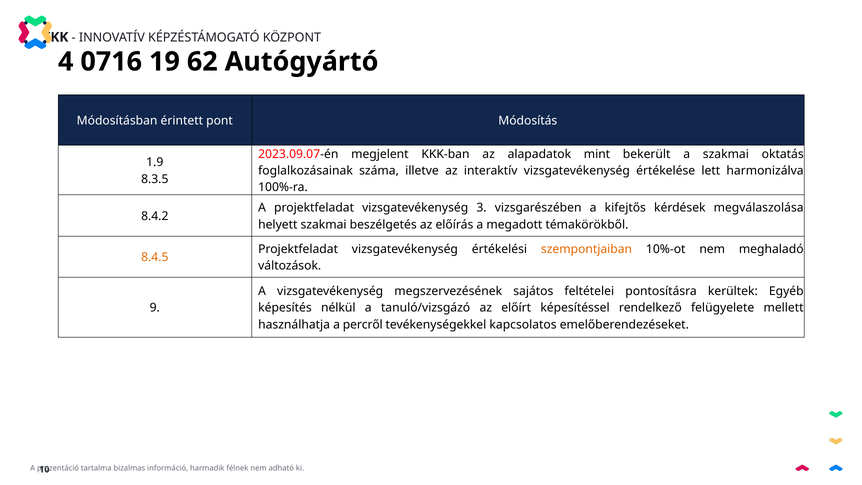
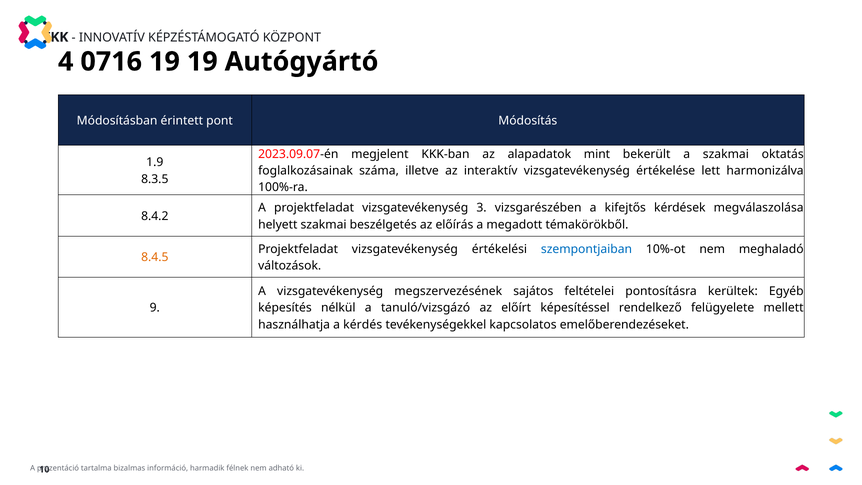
19 62: 62 -> 19
szempontjaiban colour: orange -> blue
percről: percről -> kérdés
